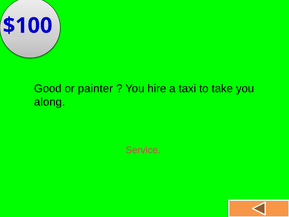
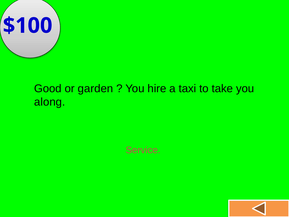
painter: painter -> garden
